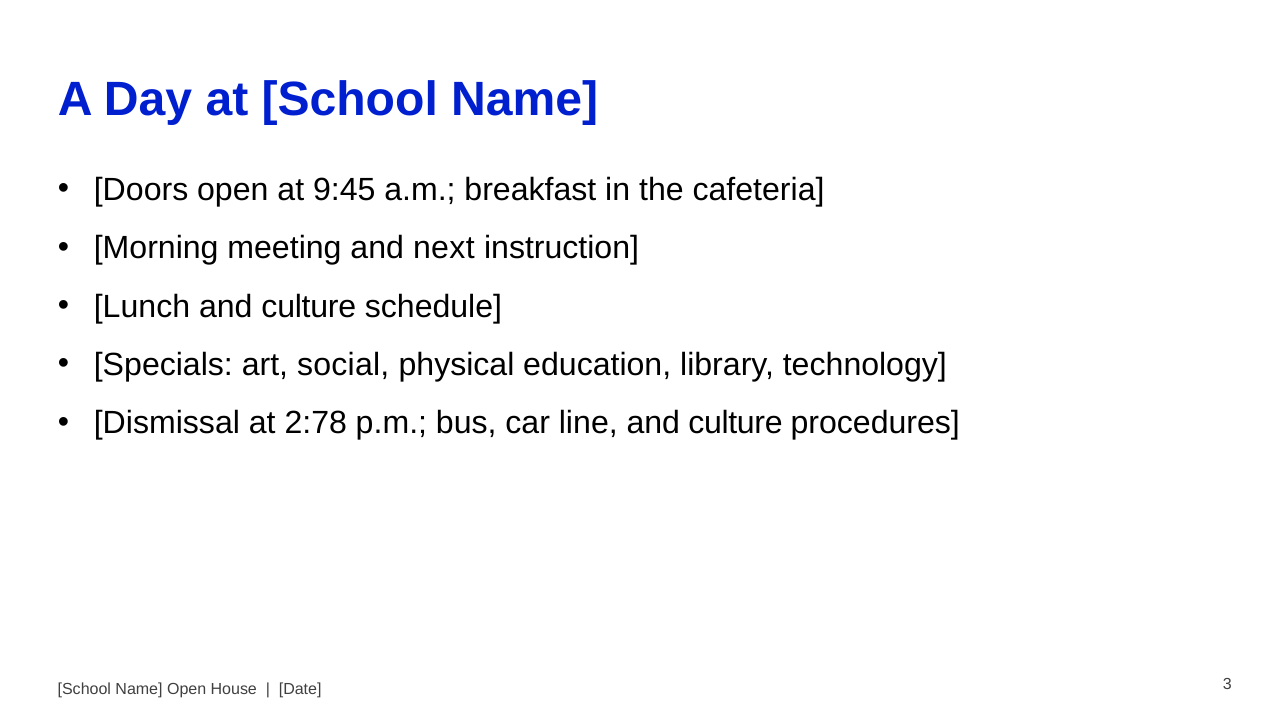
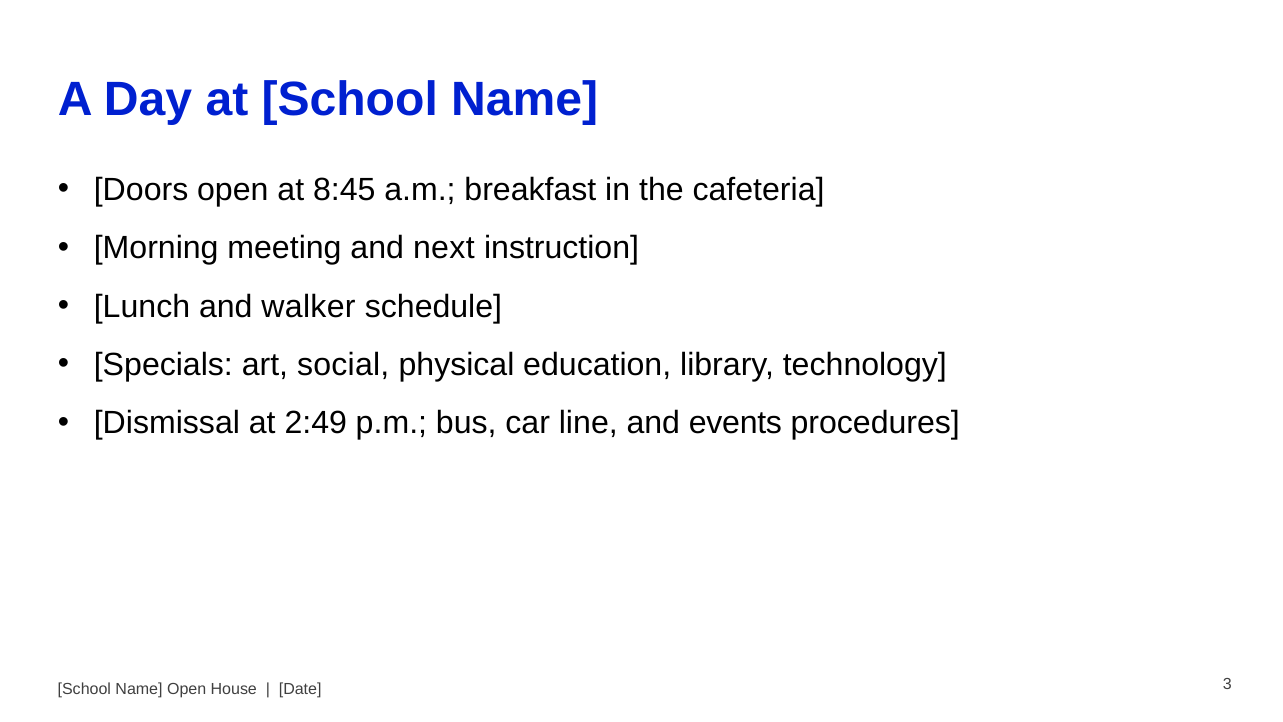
9:45: 9:45 -> 8:45
Lunch and culture: culture -> walker
2:78: 2:78 -> 2:49
line and culture: culture -> events
